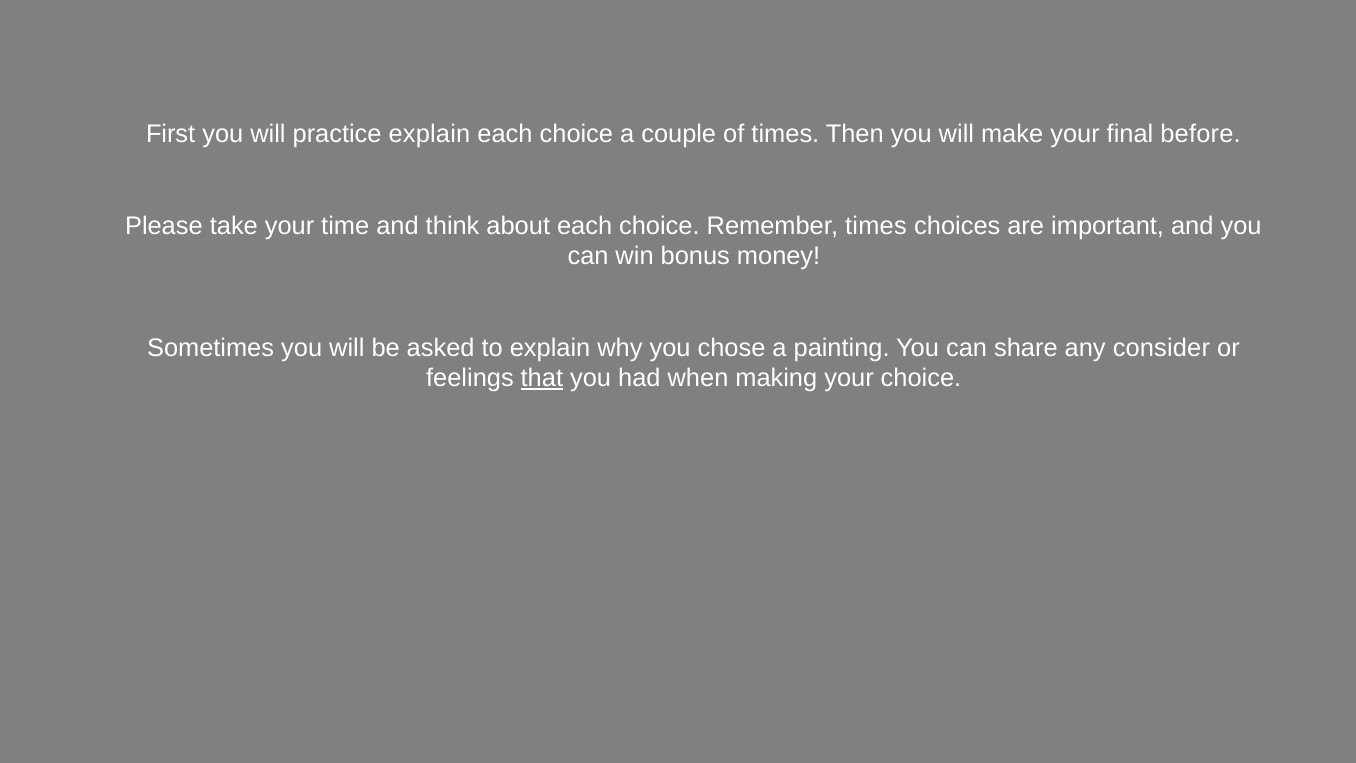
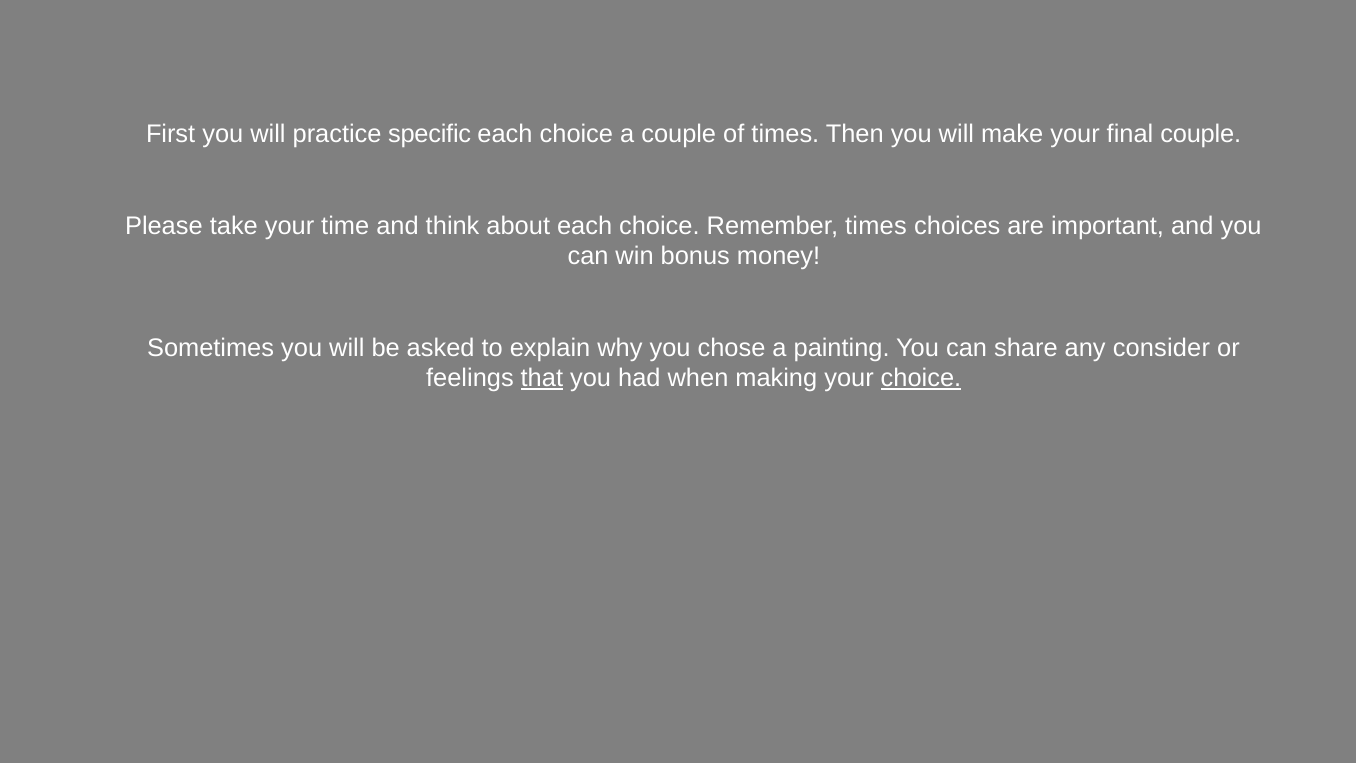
practice explain: explain -> specific
final before: before -> couple
choice at (921, 378) underline: none -> present
